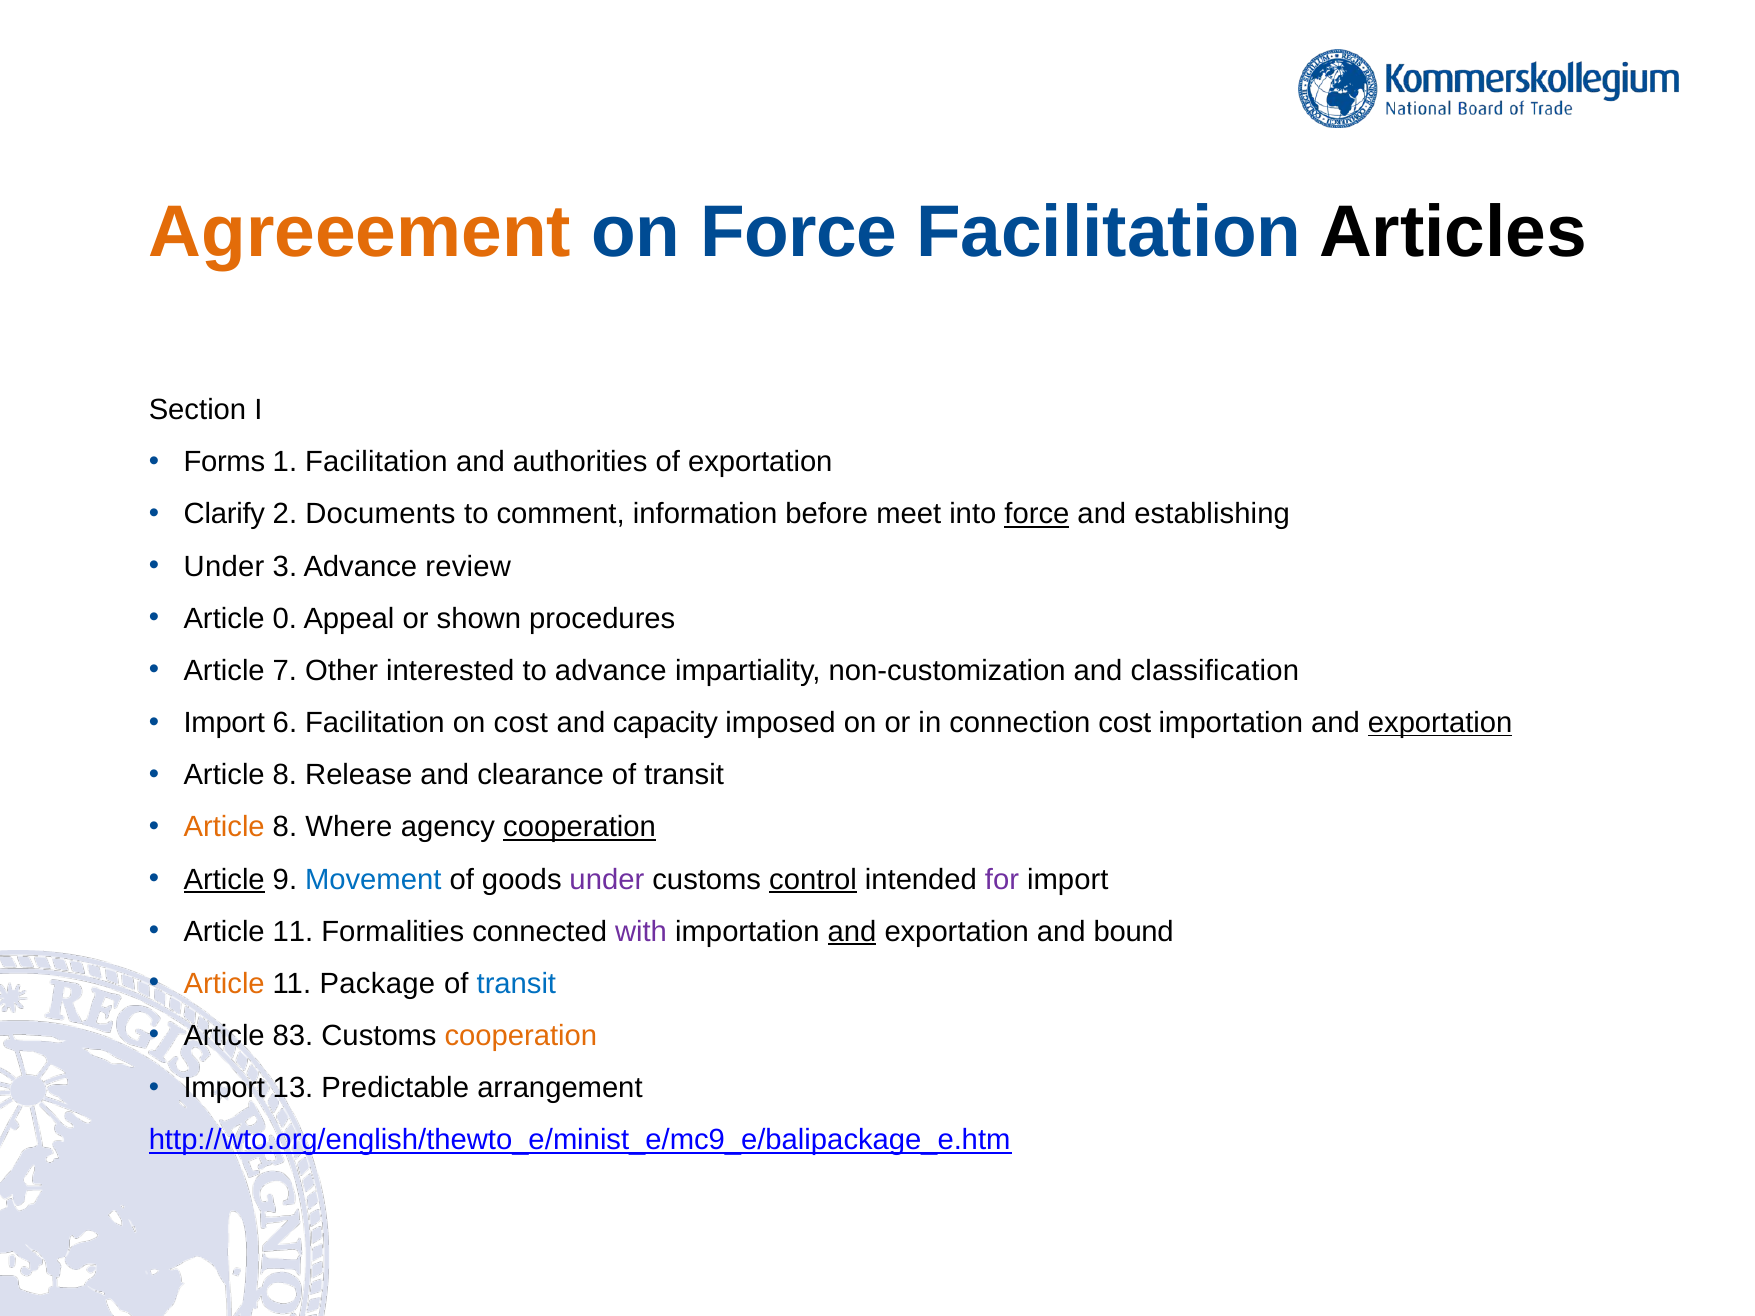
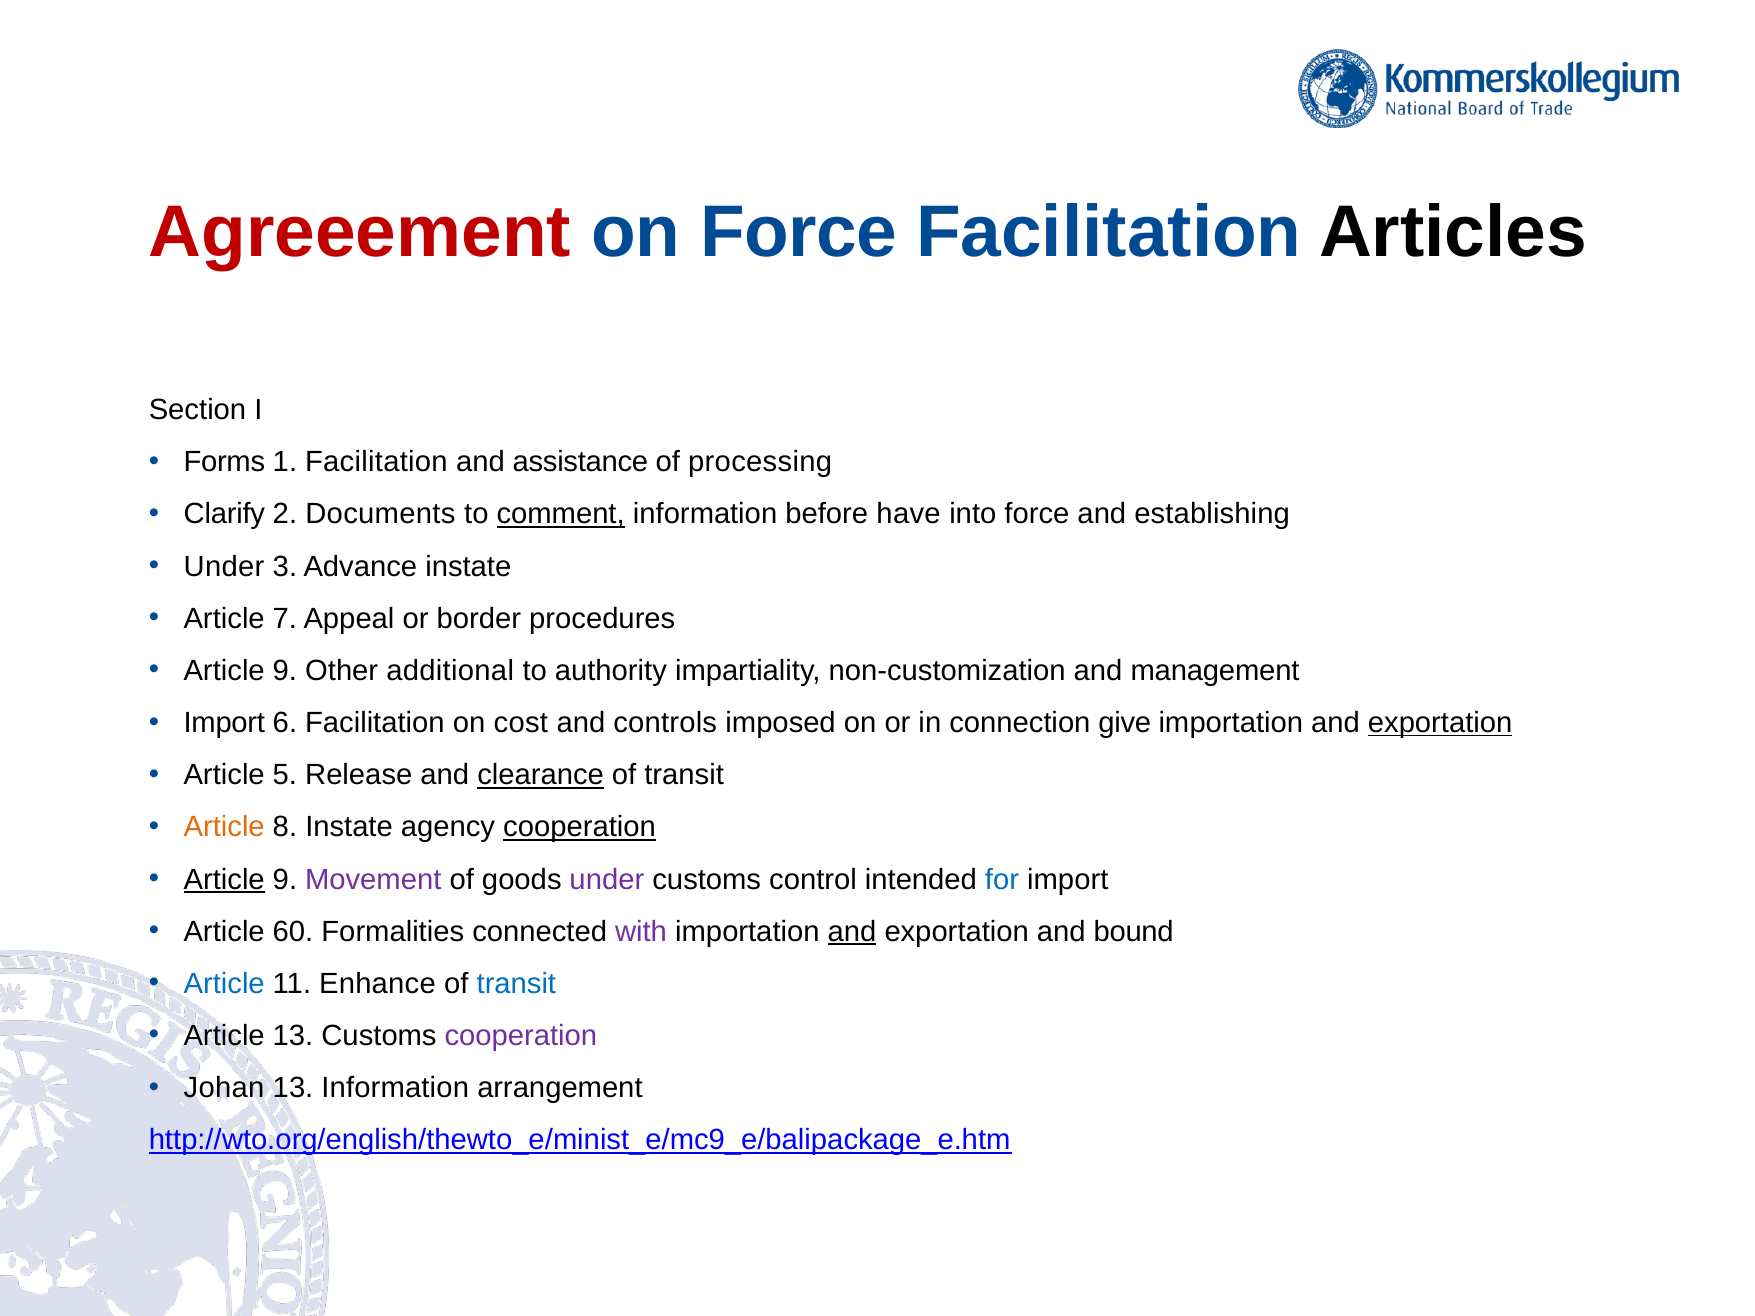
Agreeement colour: orange -> red
authorities: authorities -> assistance
of exportation: exportation -> processing
comment underline: none -> present
meet: meet -> have
force at (1037, 514) underline: present -> none
Advance review: review -> instate
0: 0 -> 7
shown: shown -> border
7 at (285, 671): 7 -> 9
interested: interested -> additional
to advance: advance -> authority
classification: classification -> management
capacity: capacity -> controls
connection cost: cost -> give
8 at (285, 775): 8 -> 5
clearance underline: none -> present
8 Where: Where -> Instate
Movement colour: blue -> purple
control underline: present -> none
for colour: purple -> blue
11 at (293, 932): 11 -> 60
Article at (224, 984) colour: orange -> blue
Package: Package -> Enhance
Article 83: 83 -> 13
cooperation at (521, 1036) colour: orange -> purple
Import at (224, 1088): Import -> Johan
13 Predictable: Predictable -> Information
